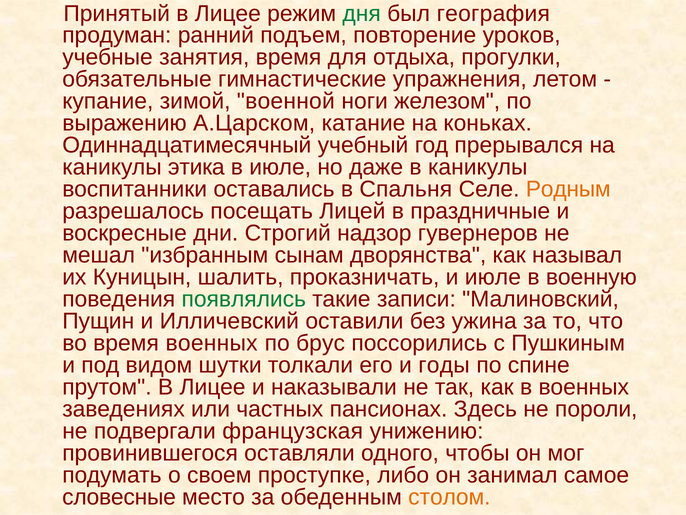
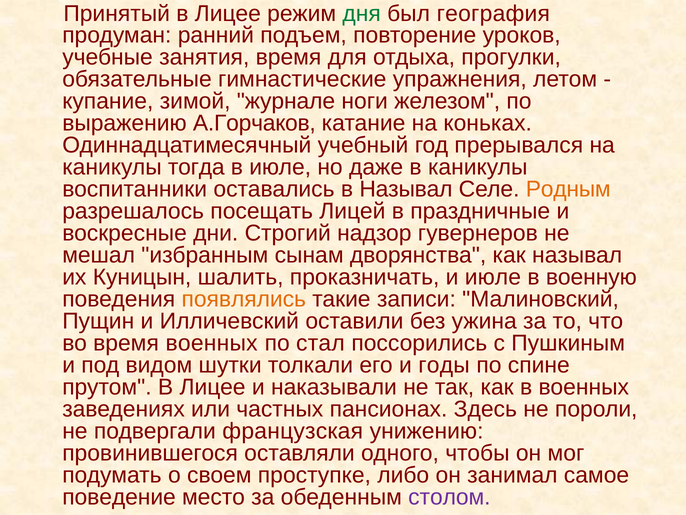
военной: военной -> журнале
А.Царском: А.Царском -> А.Горчаков
этика: этика -> тогда
в Спальня: Спальня -> Называл
появлялись colour: green -> orange
брус: брус -> стал
словесные: словесные -> поведение
столом colour: orange -> purple
